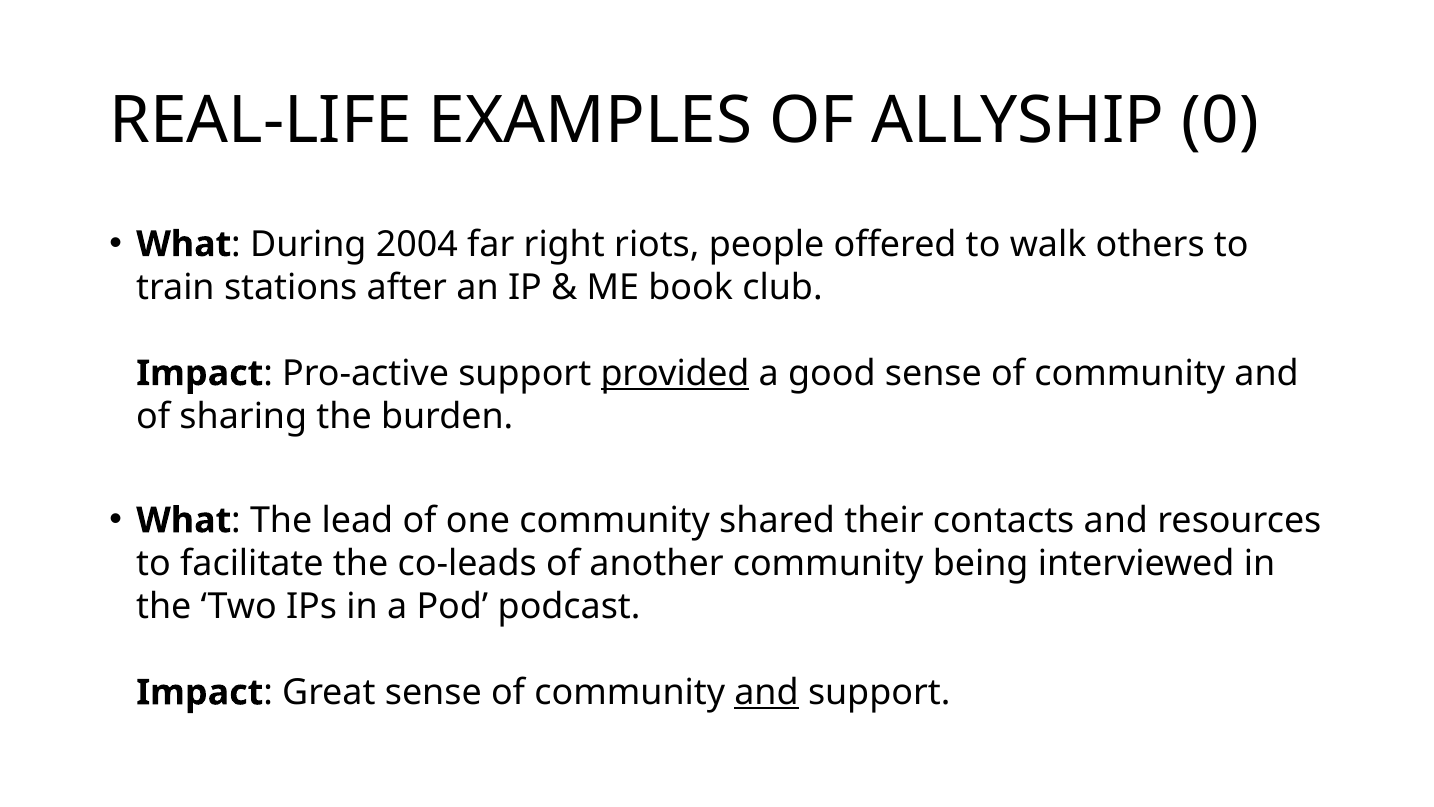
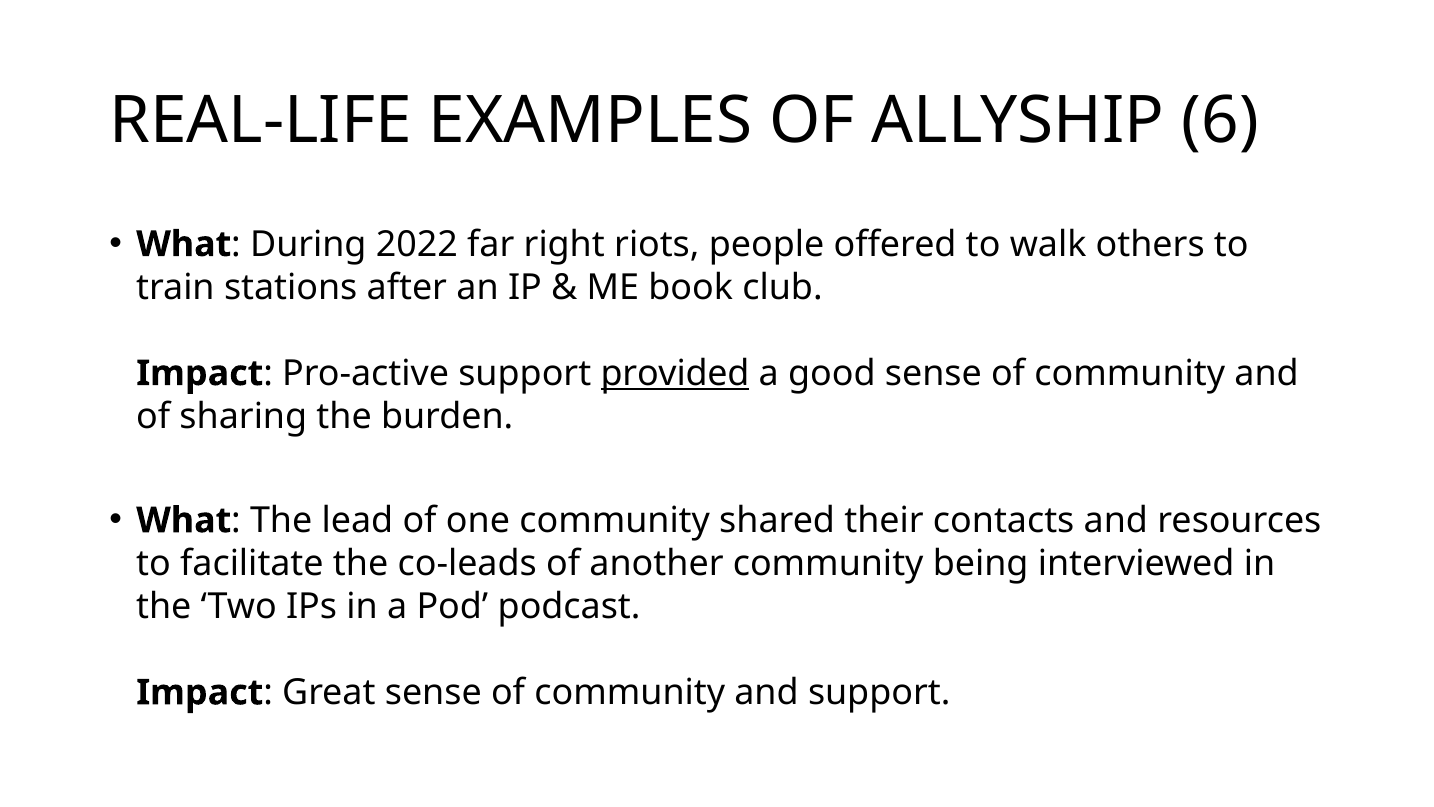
0: 0 -> 6
2004: 2004 -> 2022
and at (767, 692) underline: present -> none
